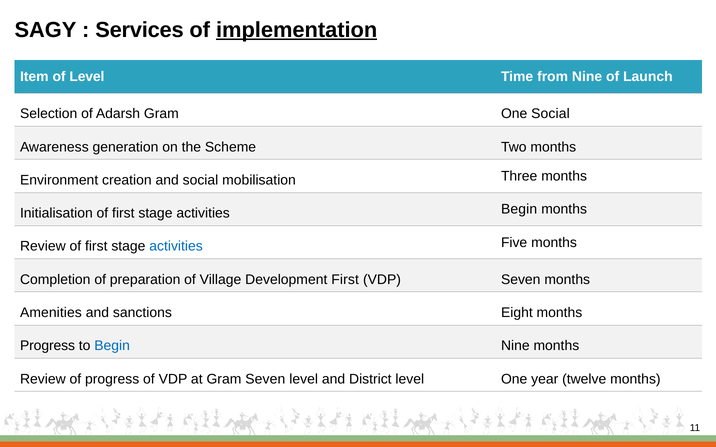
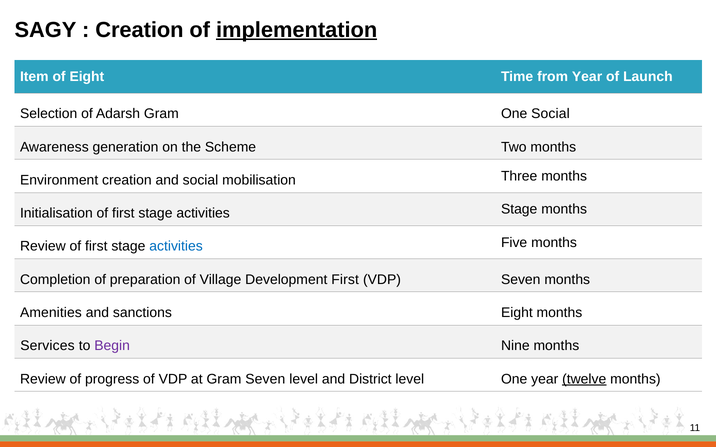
Services at (139, 30): Services -> Creation
of Level: Level -> Eight
from Nine: Nine -> Year
activities Begin: Begin -> Stage
Progress at (48, 346): Progress -> Services
Begin at (112, 346) colour: blue -> purple
twelve underline: none -> present
